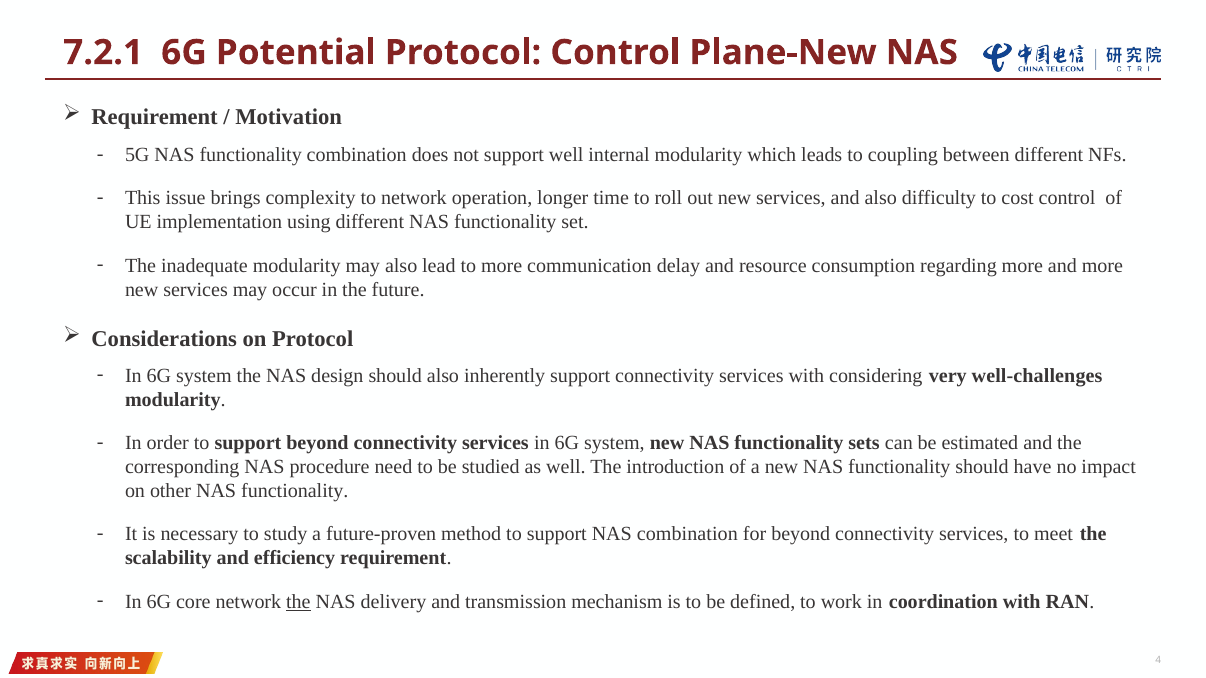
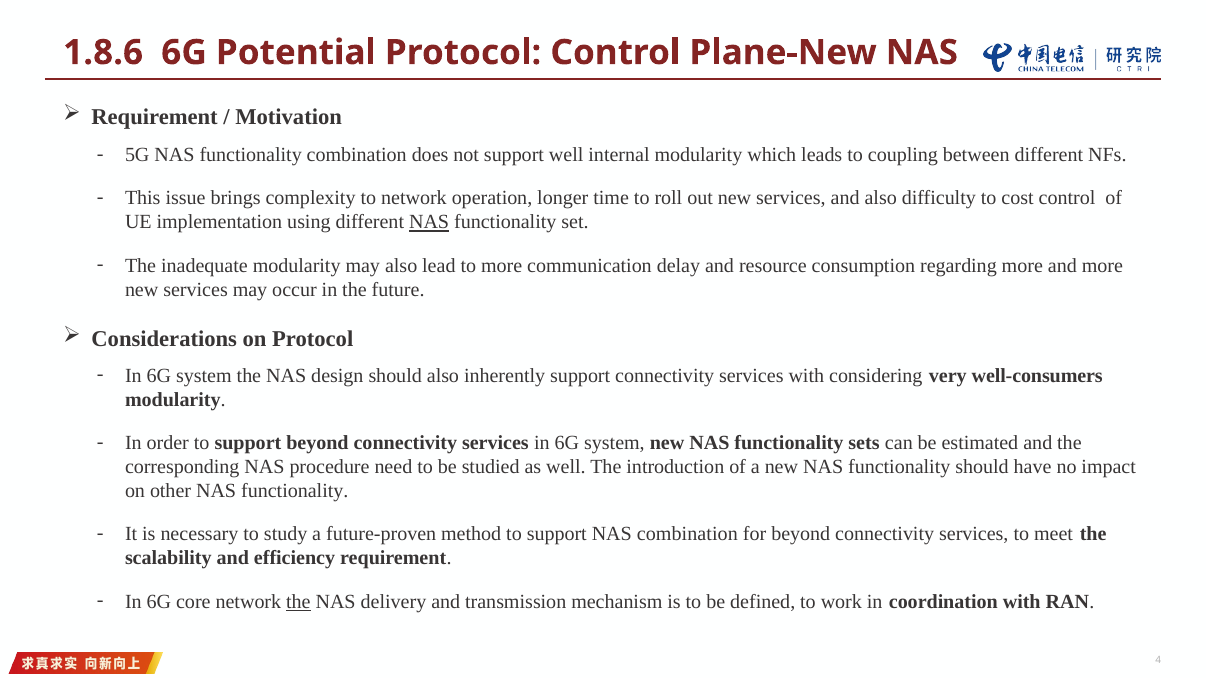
7.2.1: 7.2.1 -> 1.8.6
NAS at (429, 222) underline: none -> present
well-challenges: well-challenges -> well-consumers
